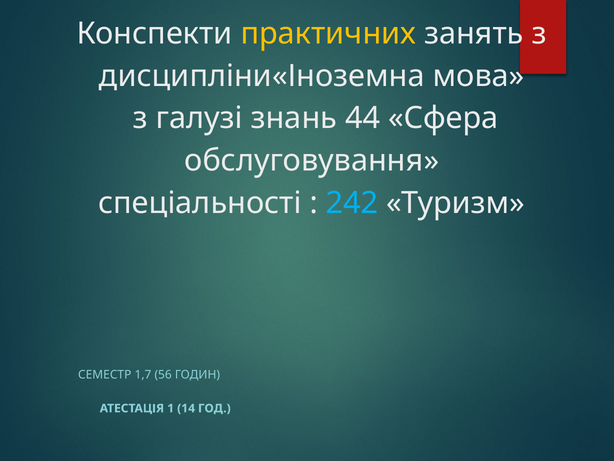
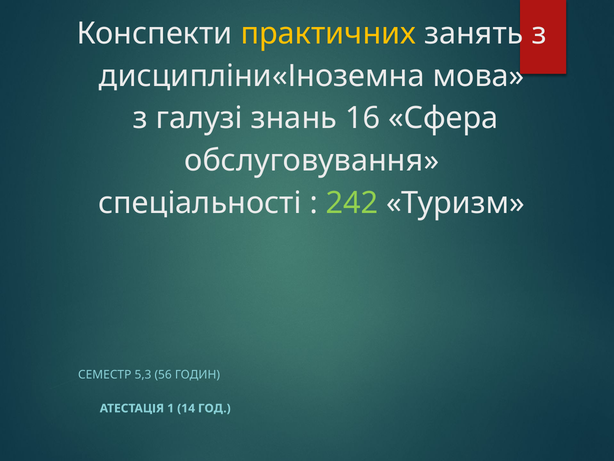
44: 44 -> 16
242 colour: light blue -> light green
1,7: 1,7 -> 5,3
